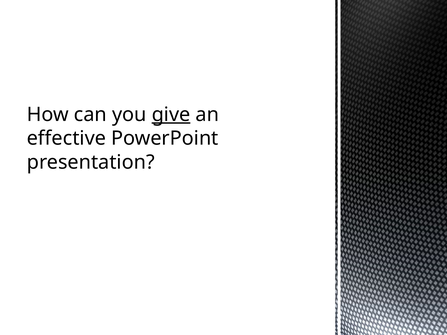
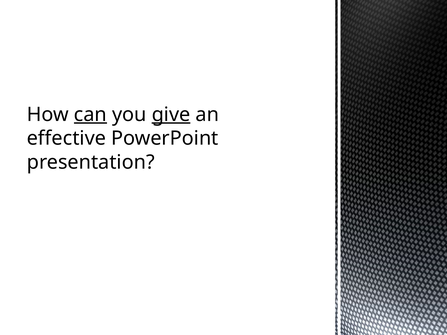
can underline: none -> present
